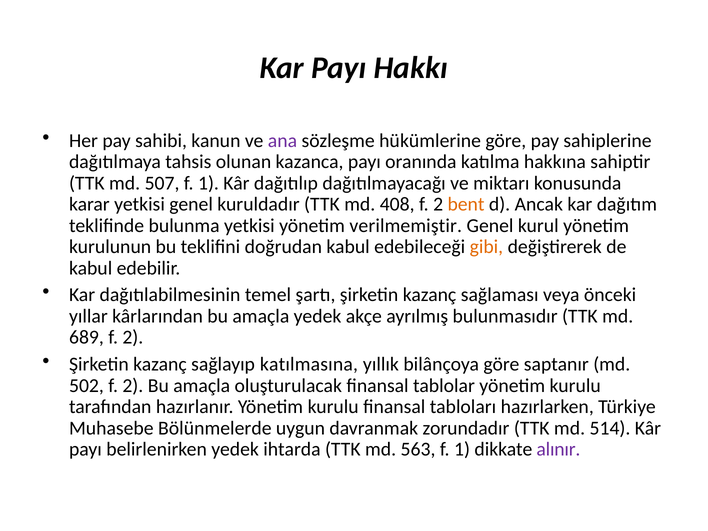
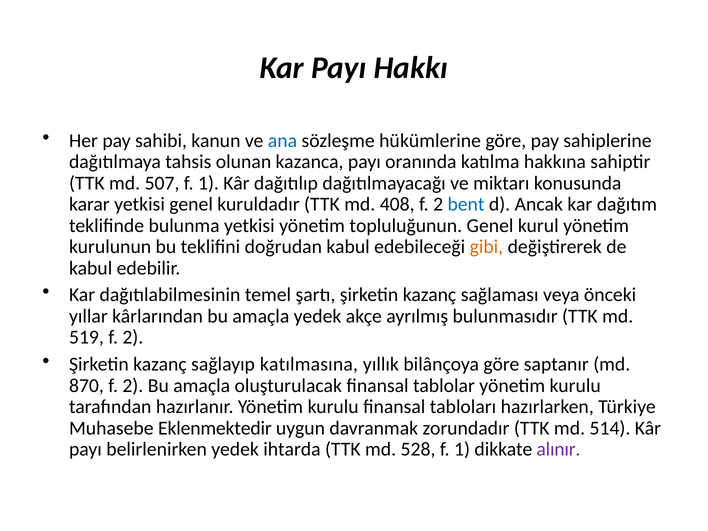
ana colour: purple -> blue
bent colour: orange -> blue
verilmemiştir: verilmemiştir -> topluluğunun
689: 689 -> 519
502: 502 -> 870
Bölünmelerde: Bölünmelerde -> Eklenmektedir
563: 563 -> 528
